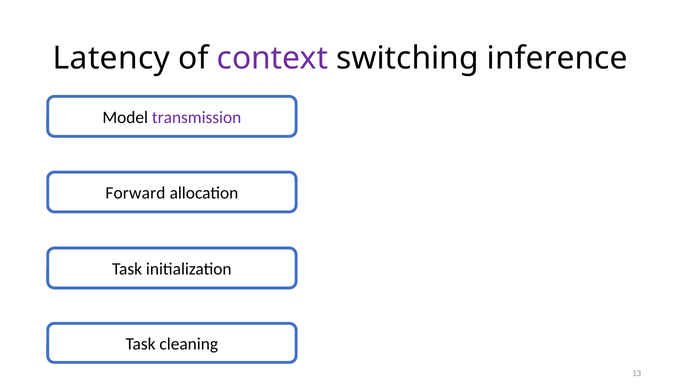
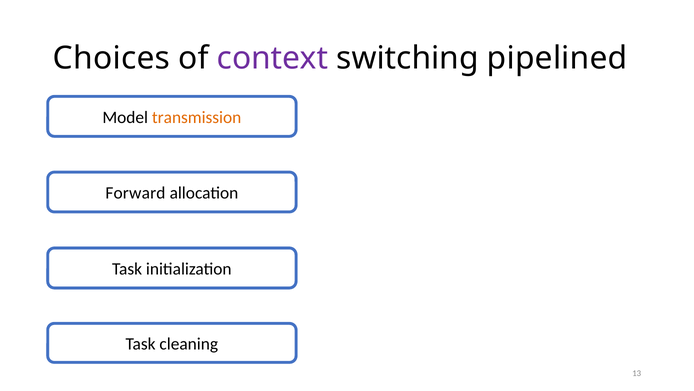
Latency: Latency -> Choices
inference: inference -> pipelined
transmission colour: purple -> orange
